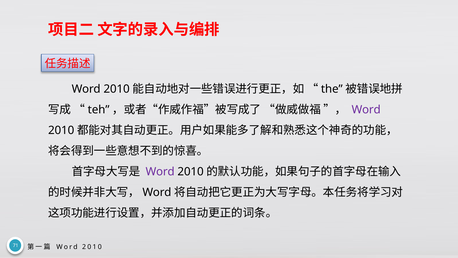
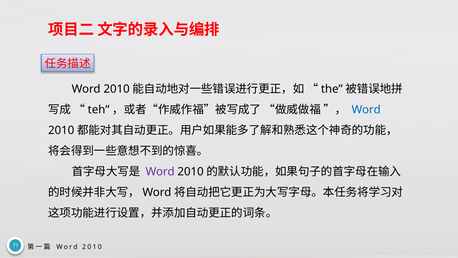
Word at (366, 110) colour: purple -> blue
